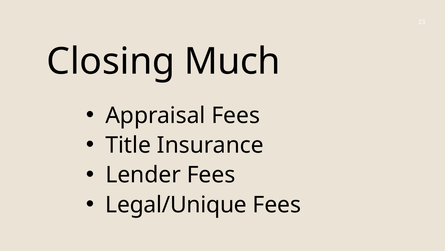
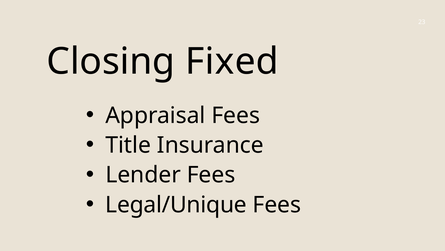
Much: Much -> Fixed
